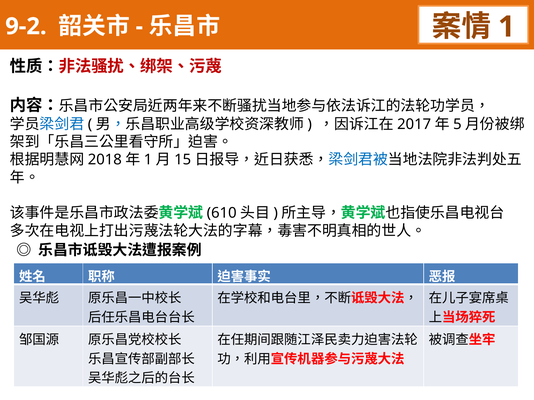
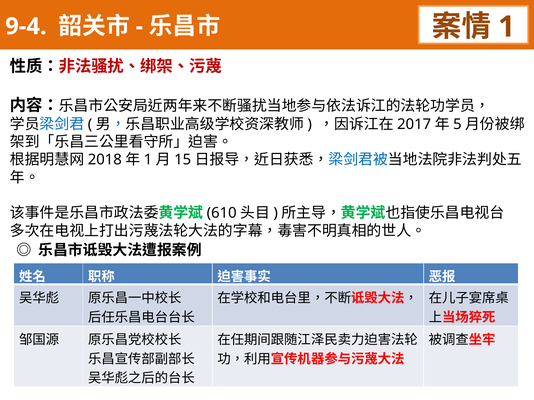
9-2: 9-2 -> 9-4
